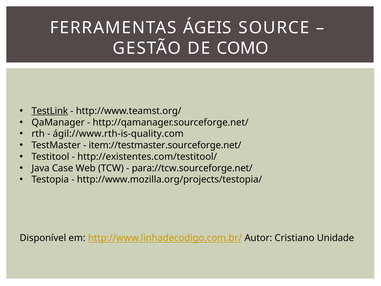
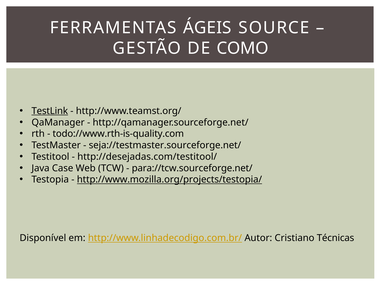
ágil://www.rth-is-quality.com: ágil://www.rth-is-quality.com -> todo://www.rth-is-quality.com
item://testmaster.sourceforge.net/: item://testmaster.sourceforge.net/ -> seja://testmaster.sourceforge.net/
http://existentes.com/testitool/: http://existentes.com/testitool/ -> http://desejadas.com/testitool/
http://www.mozilla.org/projects/testopia/ underline: none -> present
Unidade: Unidade -> Técnicas
